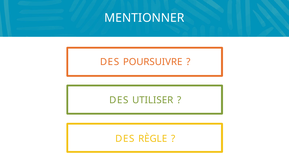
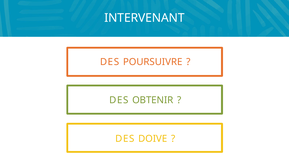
MENTIONNER: MENTIONNER -> INTERVENANT
UTILISER: UTILISER -> OBTENIR
RÈGLE: RÈGLE -> DOIVE
